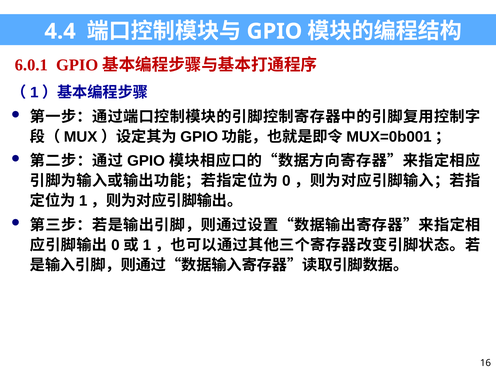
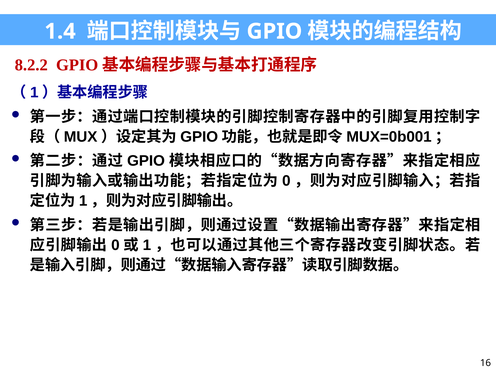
4.4: 4.4 -> 1.4
6.0.1: 6.0.1 -> 8.2.2
